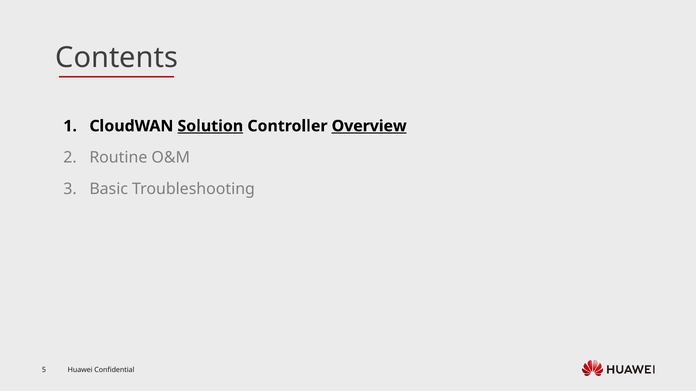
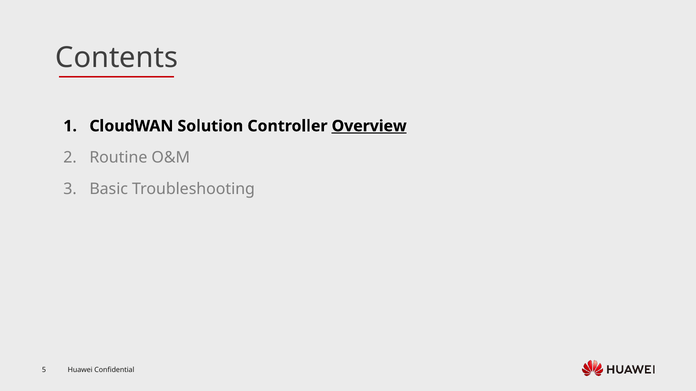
Solution underline: present -> none
